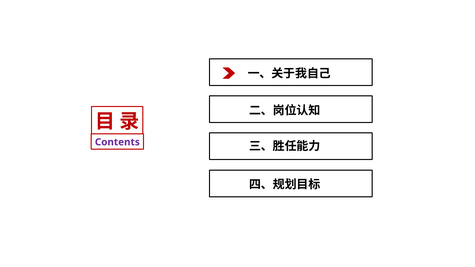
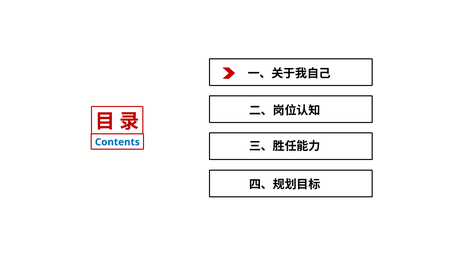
Contents colour: purple -> blue
